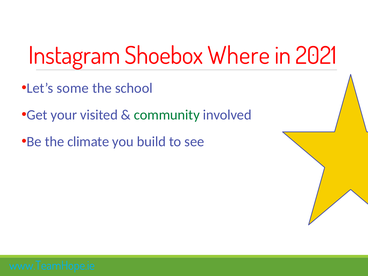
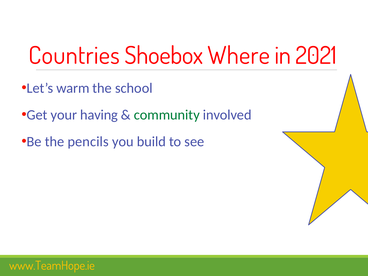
Instagram: Instagram -> Countries
some: some -> warm
visited: visited -> having
climate: climate -> pencils
www.TeamHope.ie colour: light blue -> yellow
